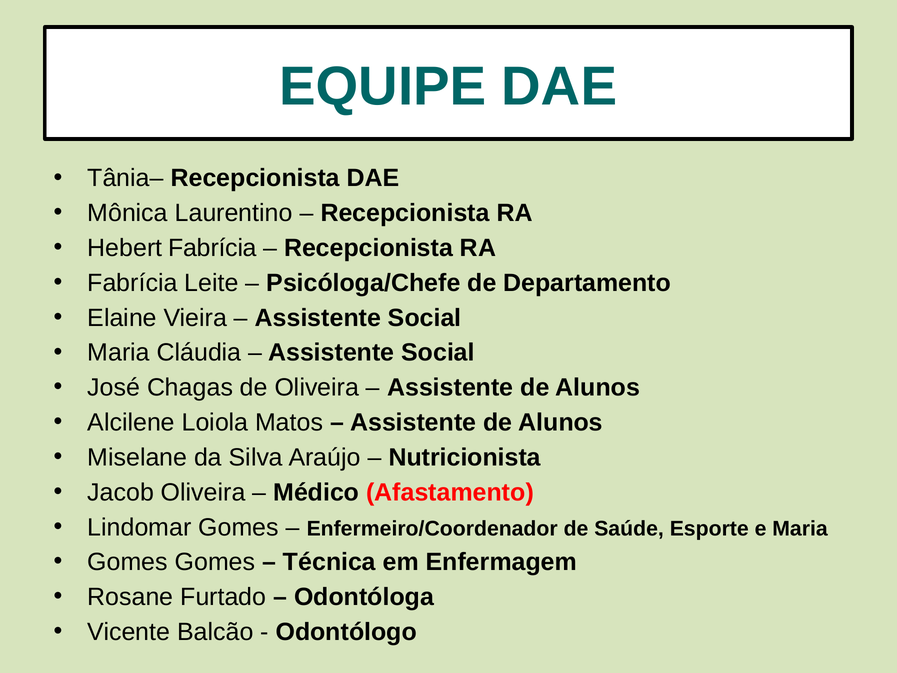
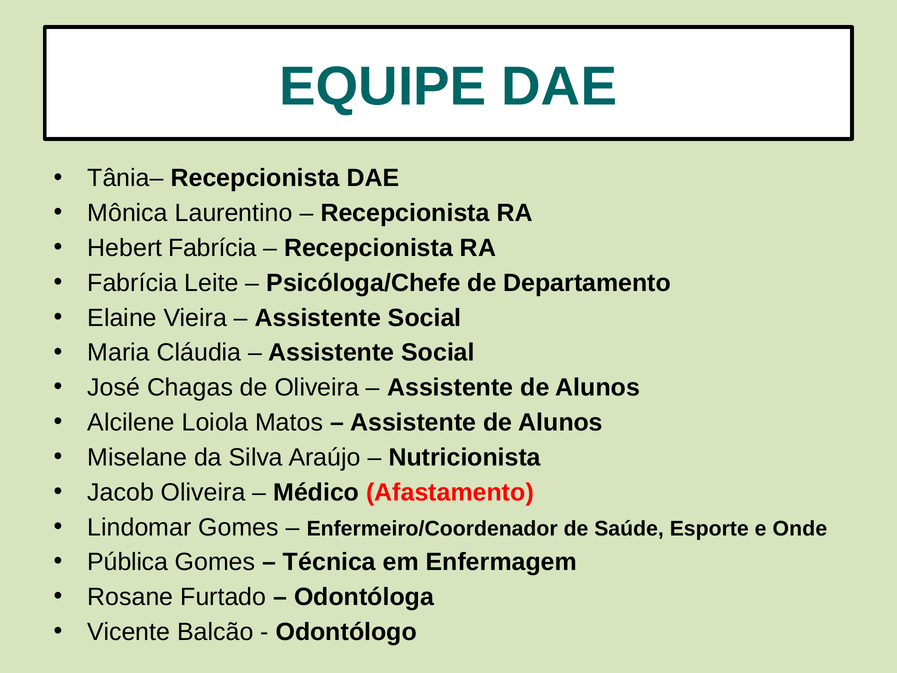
e Maria: Maria -> Onde
Gomes at (128, 562): Gomes -> Pública
